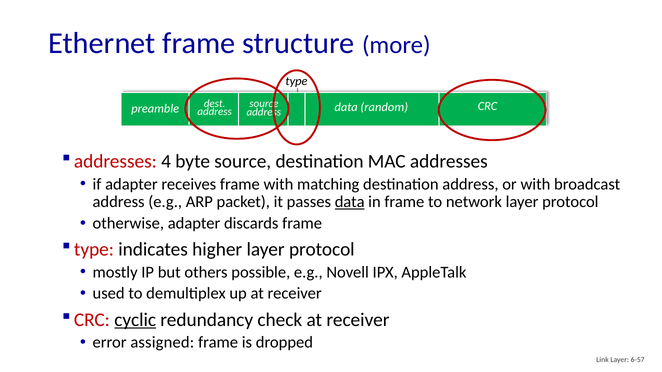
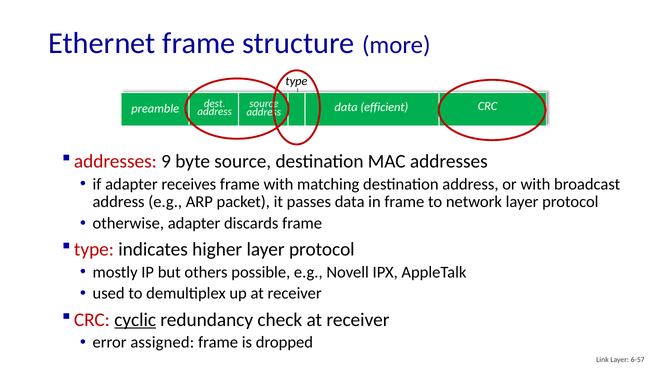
random: random -> efficient
4: 4 -> 9
data at (350, 202) underline: present -> none
